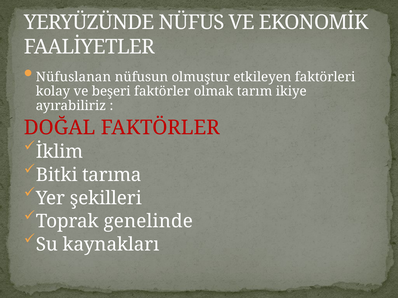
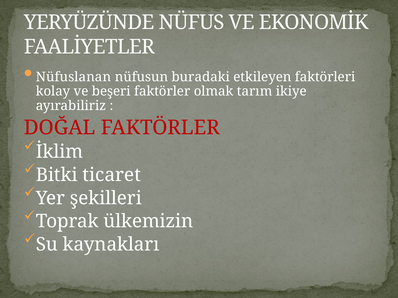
olmuştur: olmuştur -> buradaki
tarıma: tarıma -> ticaret
genelinde: genelinde -> ülkemizin
